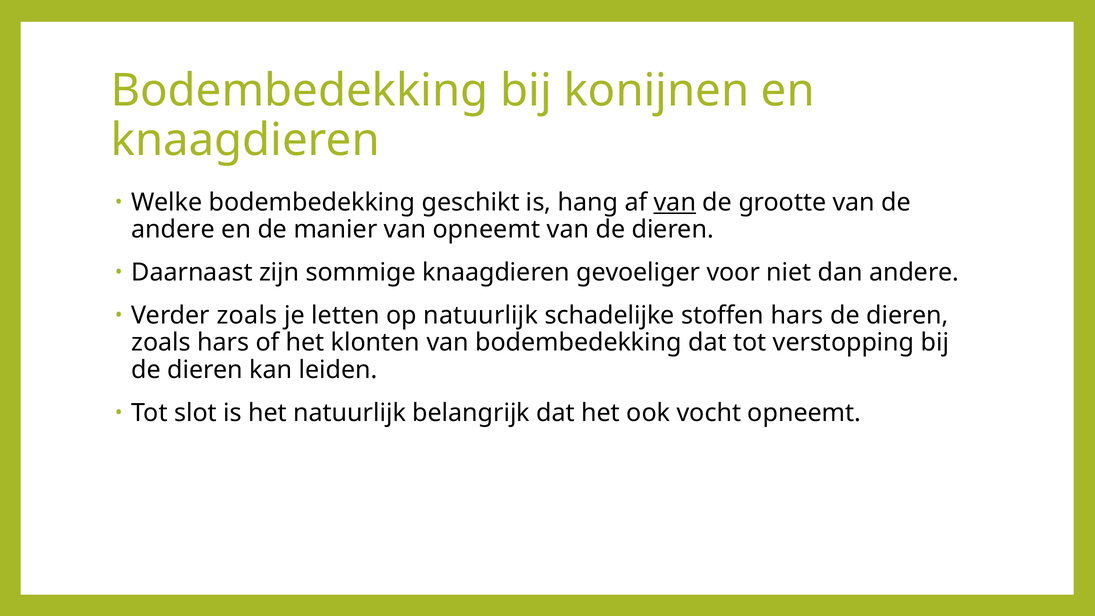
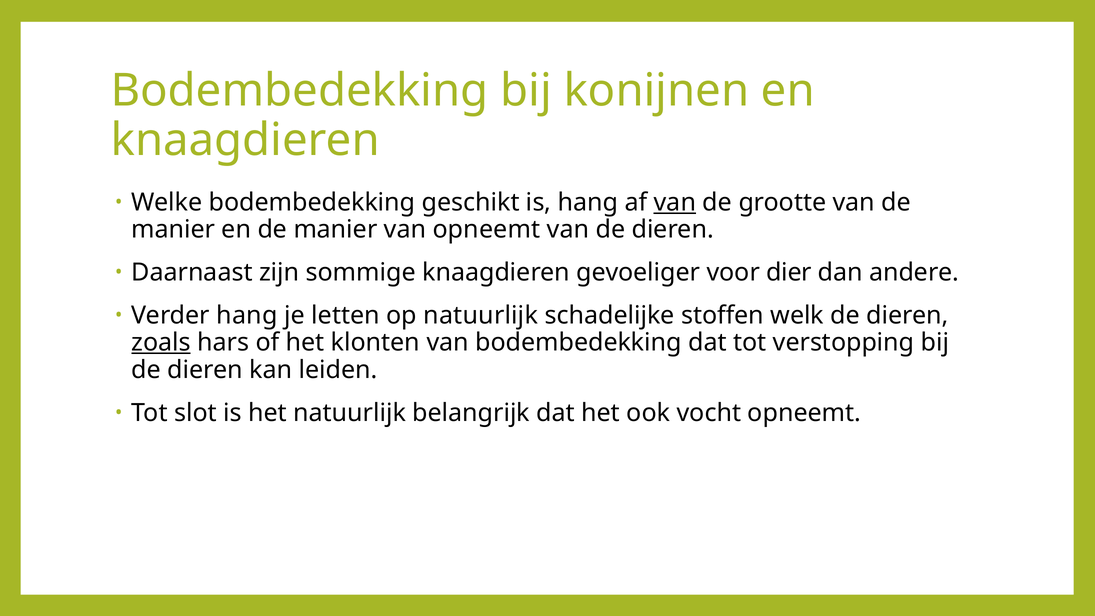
andere at (173, 229): andere -> manier
niet: niet -> dier
Verder zoals: zoals -> hang
stoffen hars: hars -> welk
zoals at (161, 343) underline: none -> present
